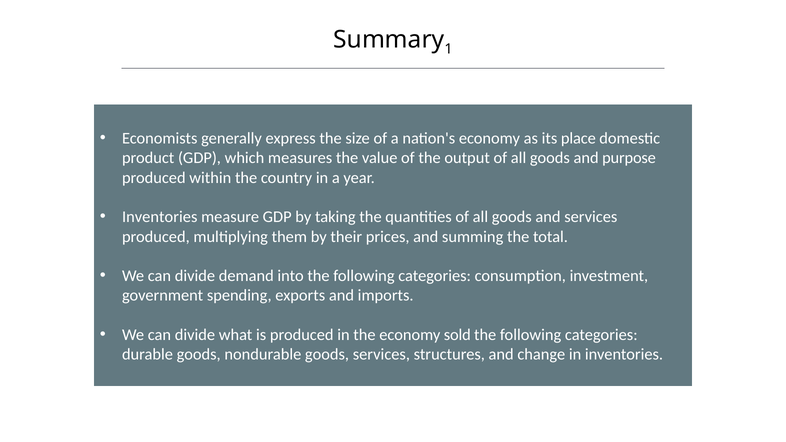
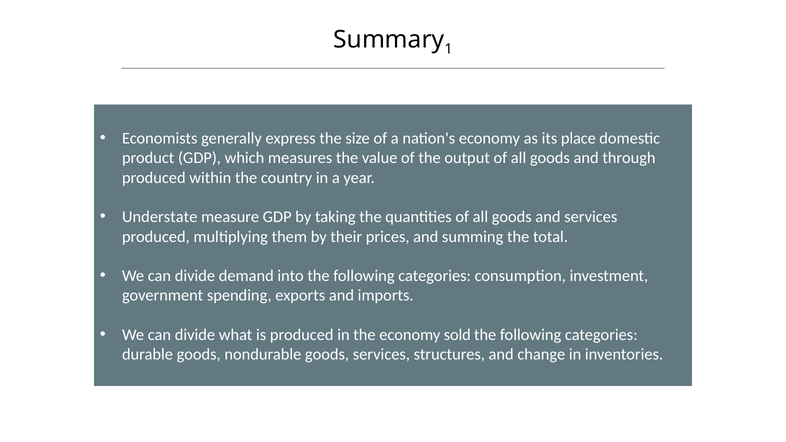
purpose: purpose -> through
Inventories at (160, 217): Inventories -> Understate
